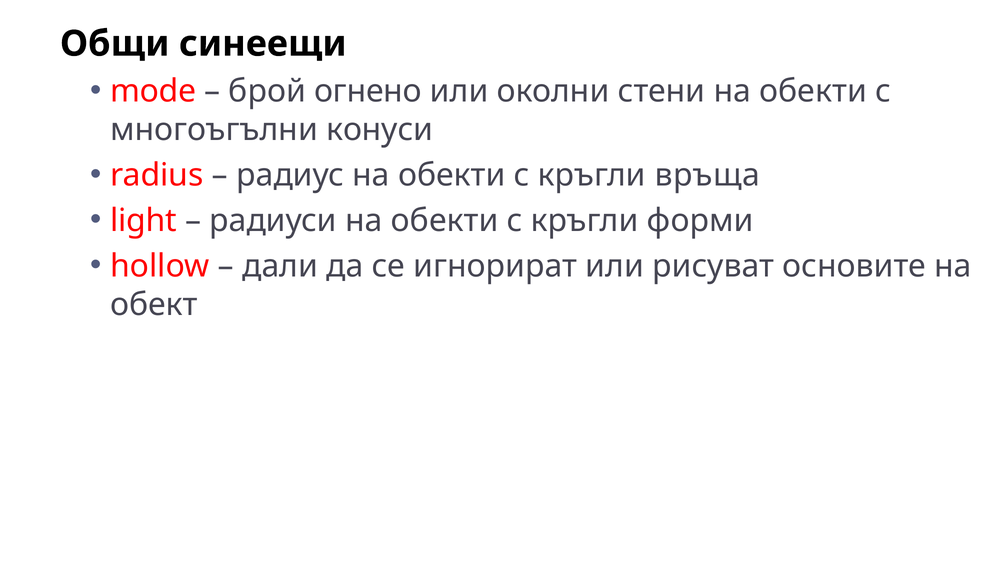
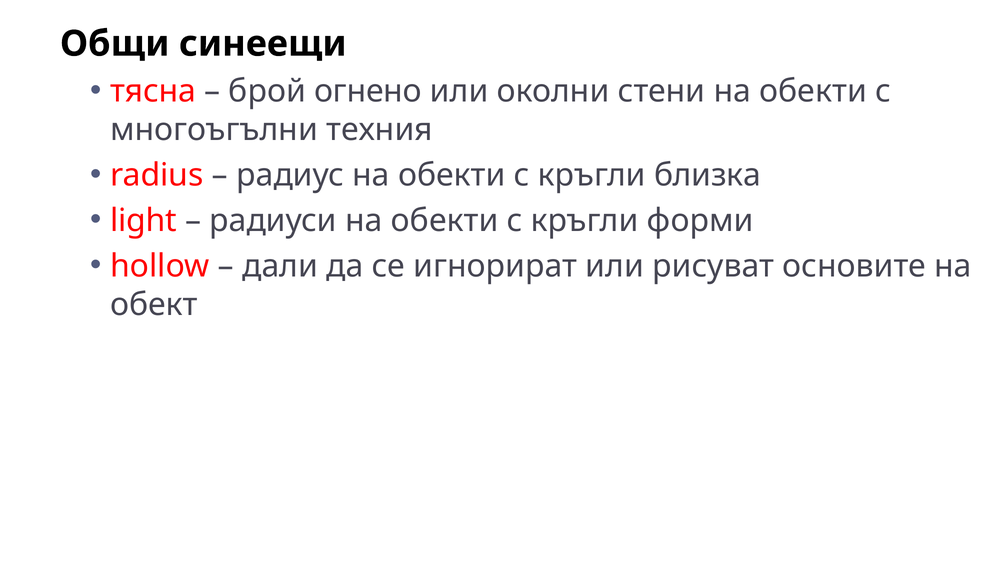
mode: mode -> тясна
конуси: конуси -> техния
връща: връща -> близка
